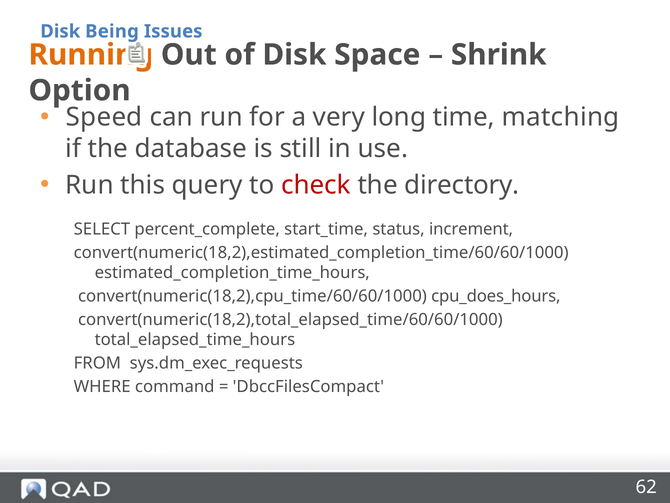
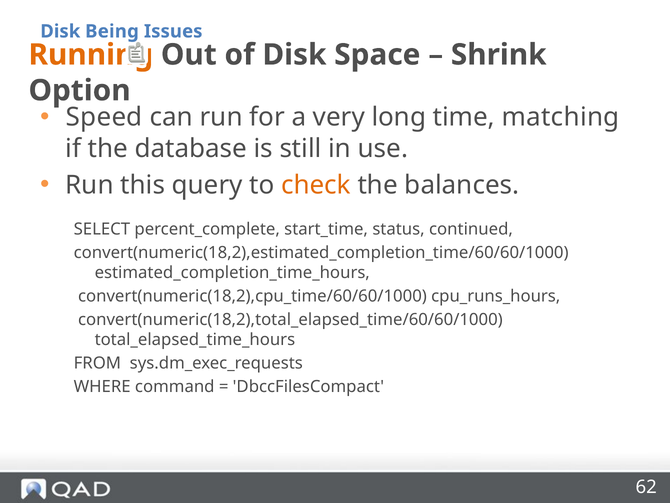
check colour: red -> orange
directory: directory -> balances
increment: increment -> continued
cpu_does_hours: cpu_does_hours -> cpu_runs_hours
